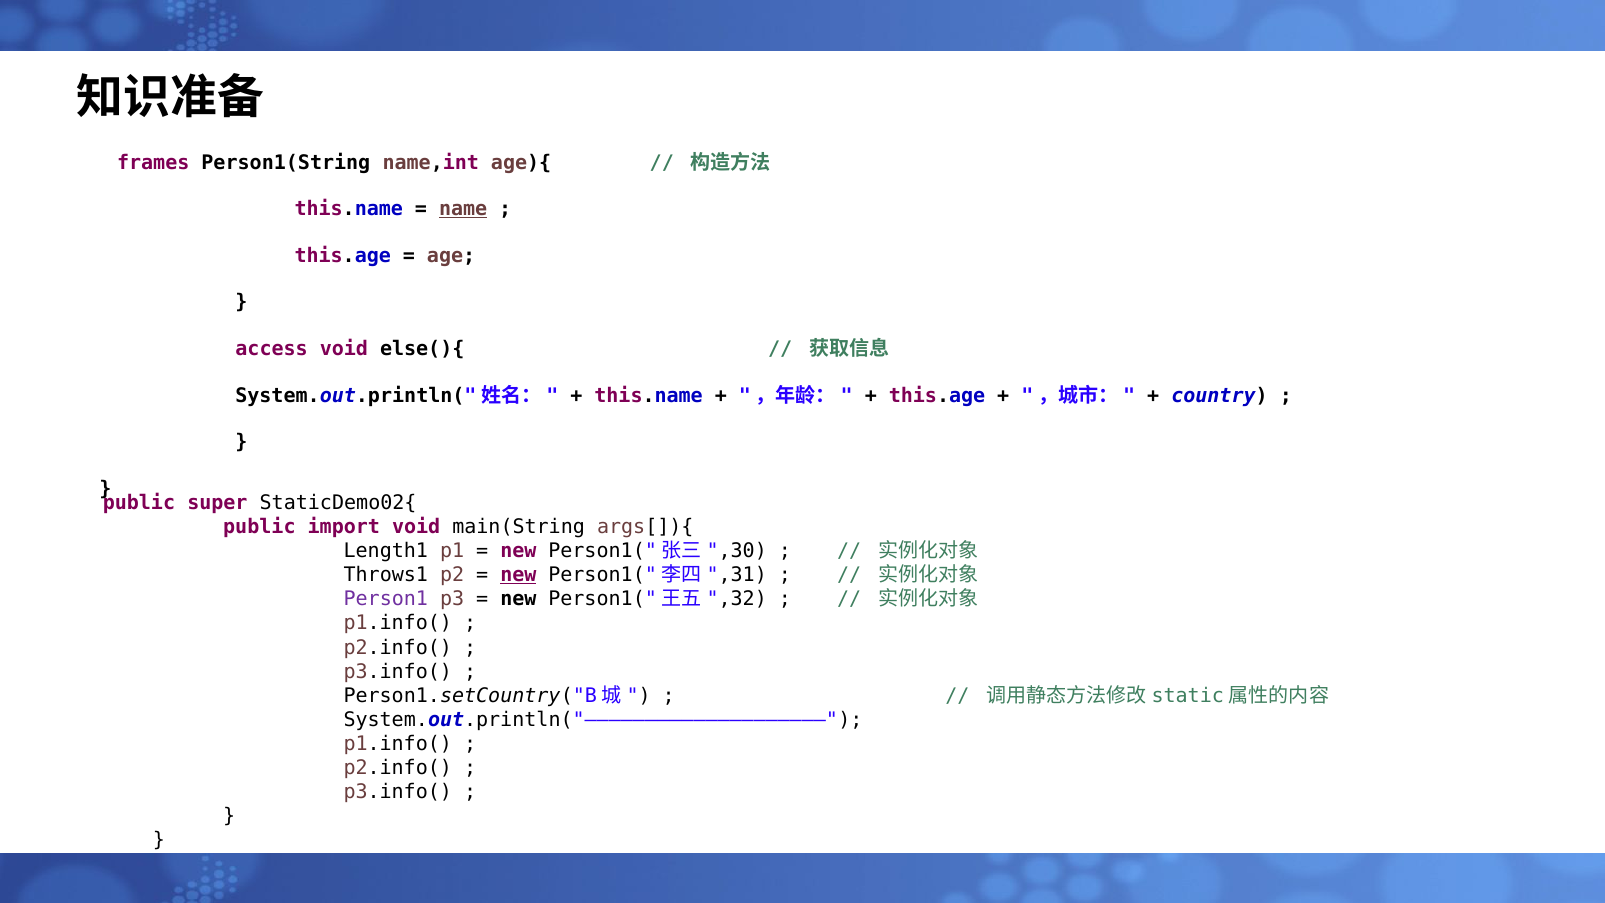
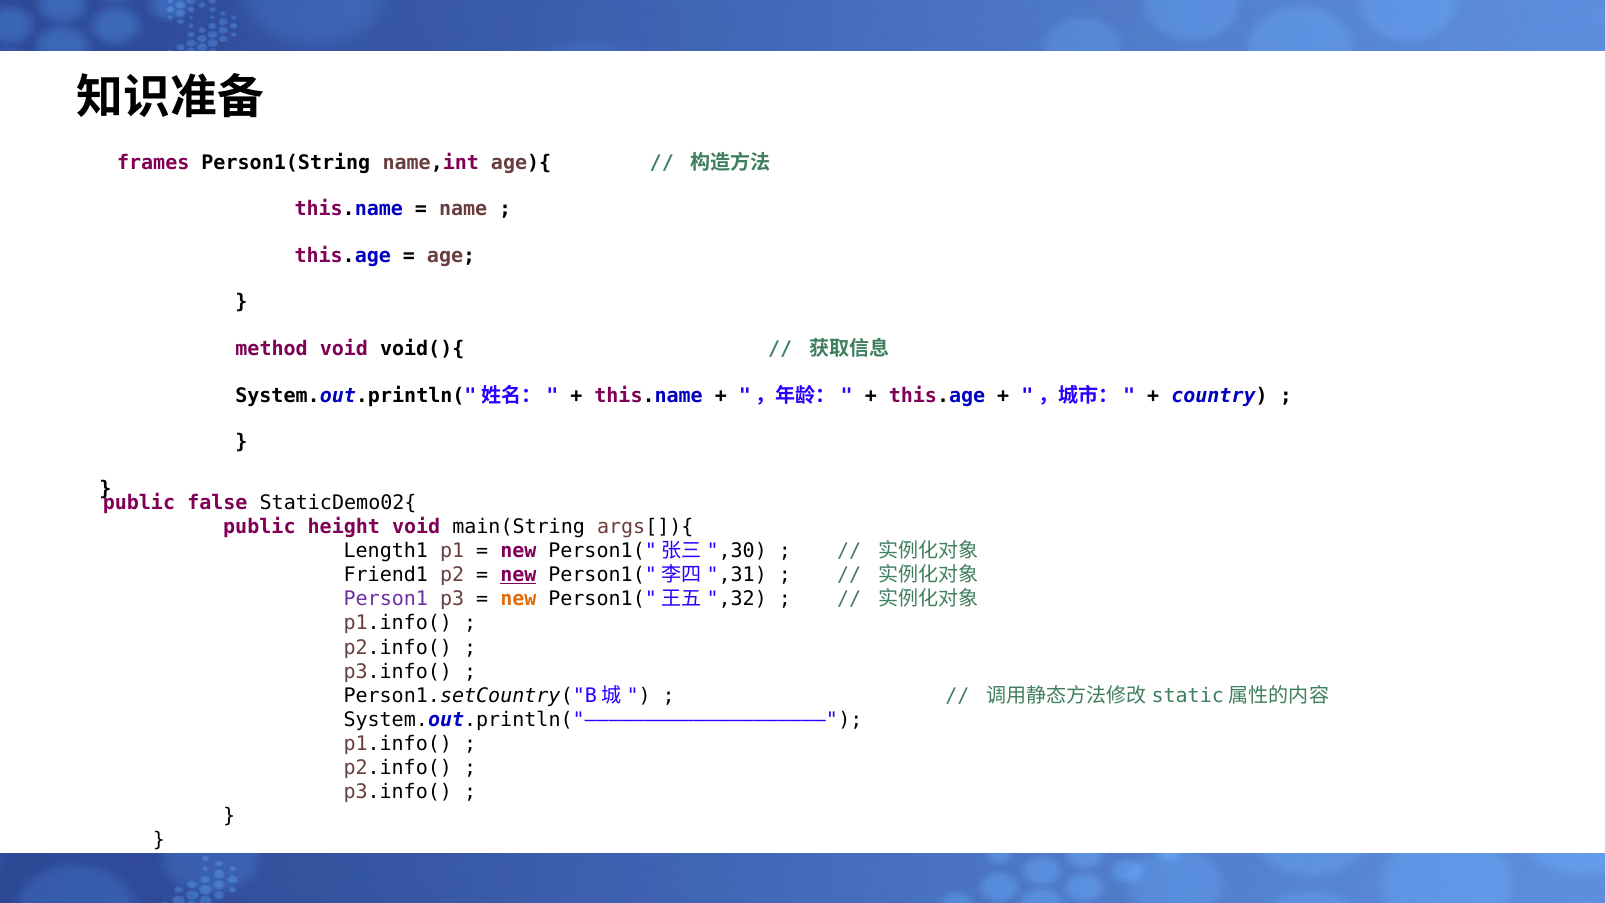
name underline: present -> none
access: access -> method
else(){: else(){ -> void(){
super: super -> false
import: import -> height
Throws1: Throws1 -> Friend1
new at (518, 599) colour: black -> orange
